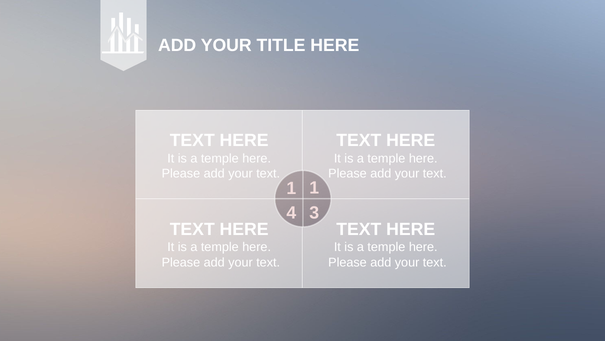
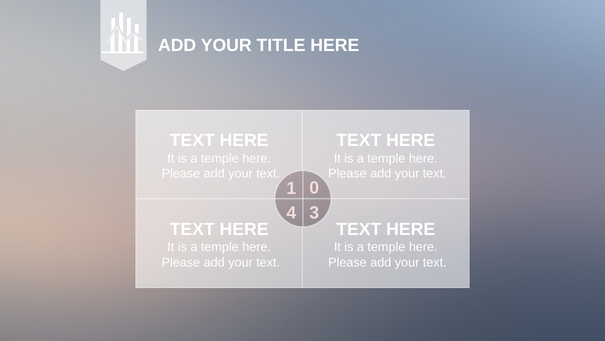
1 1: 1 -> 0
